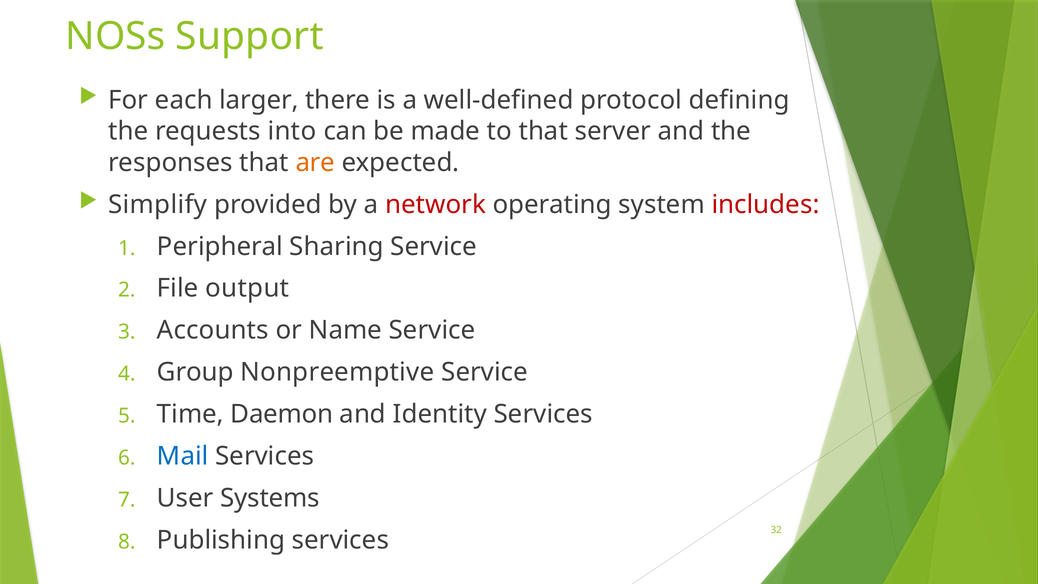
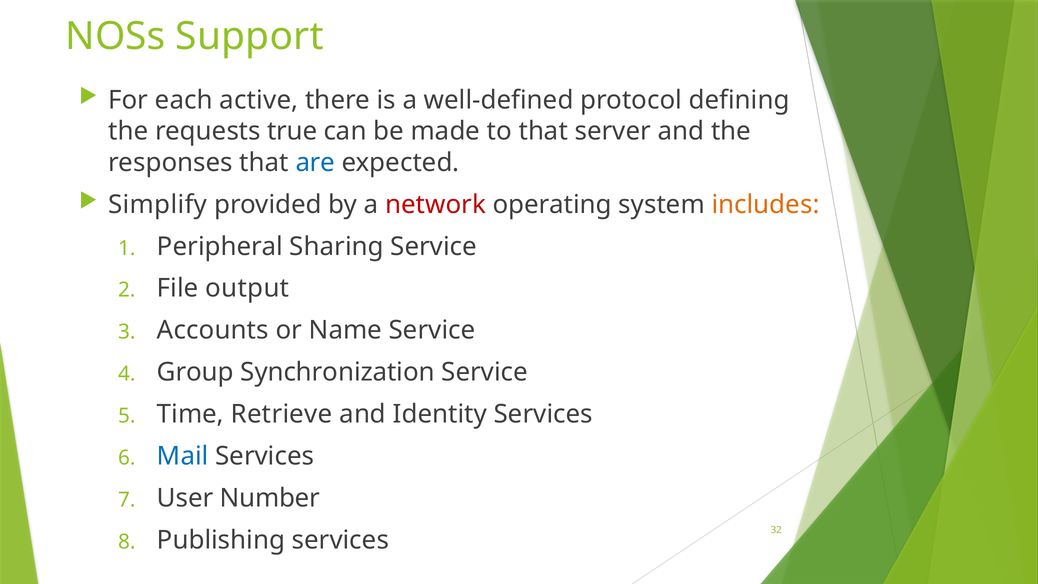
larger: larger -> active
into: into -> true
are colour: orange -> blue
includes colour: red -> orange
Nonpreemptive: Nonpreemptive -> Synchronization
Daemon: Daemon -> Retrieve
Systems: Systems -> Number
